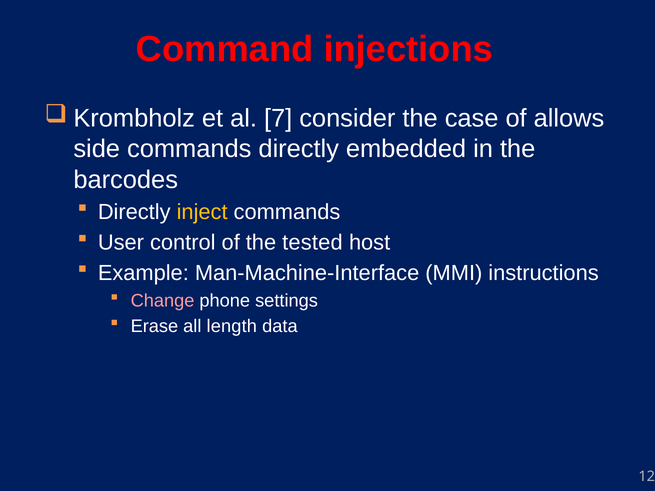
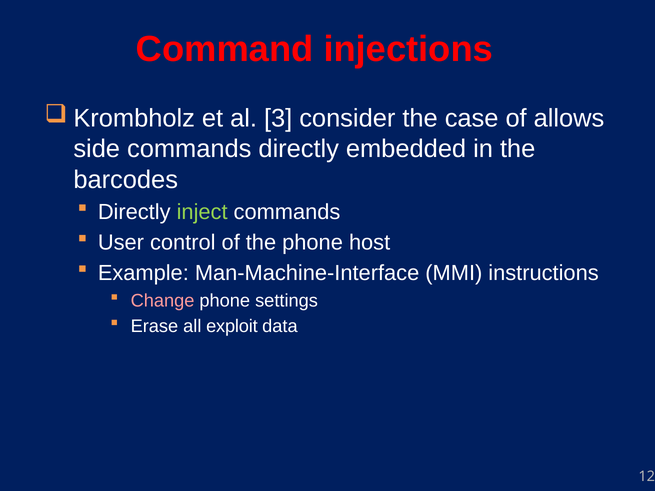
7: 7 -> 3
inject colour: yellow -> light green
the tested: tested -> phone
length: length -> exploit
